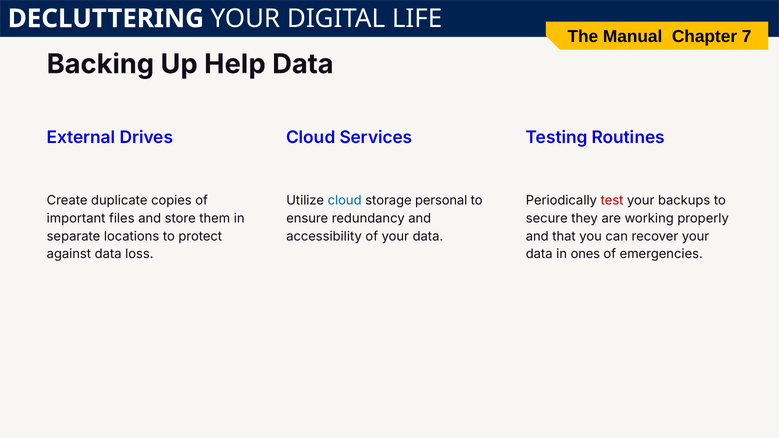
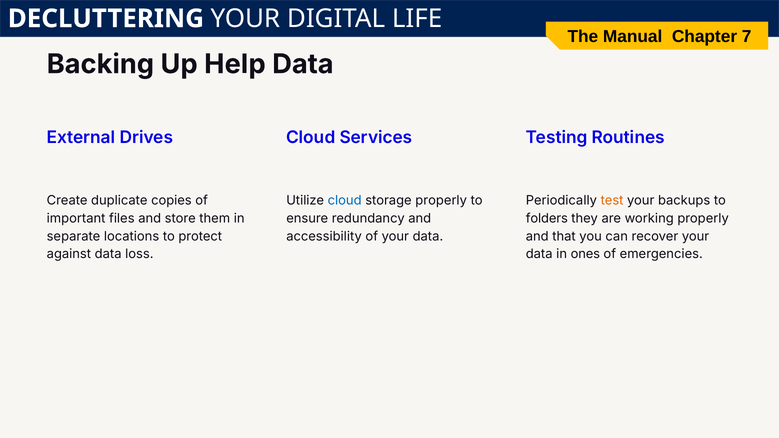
storage personal: personal -> properly
test colour: red -> orange
secure: secure -> folders
